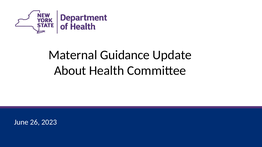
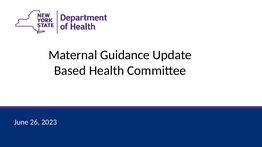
About: About -> Based
